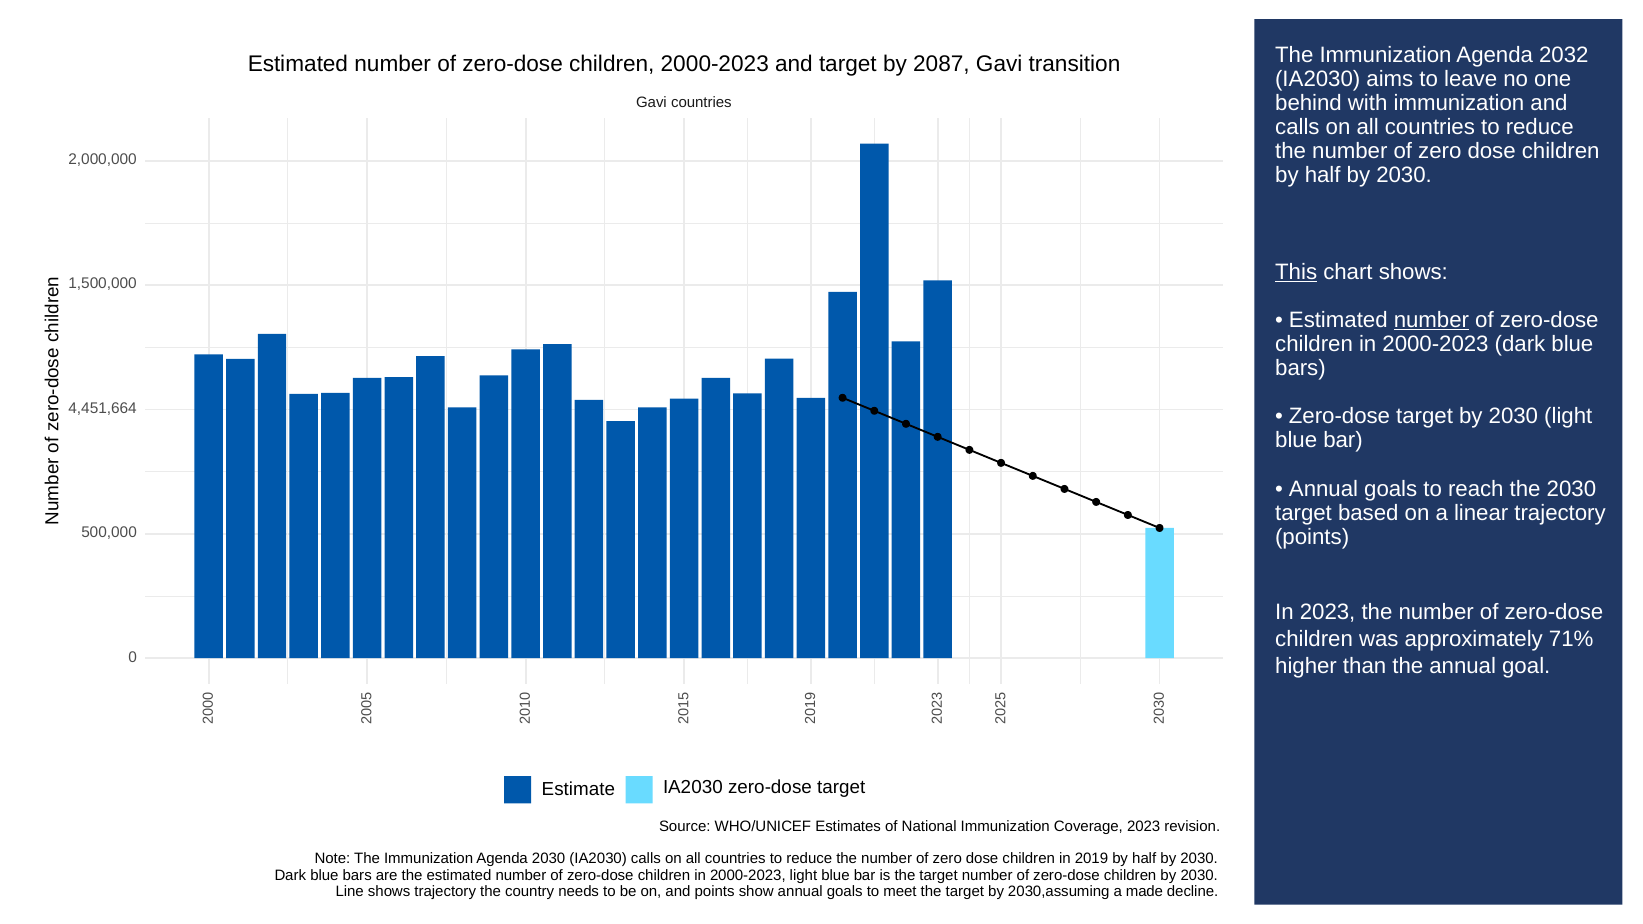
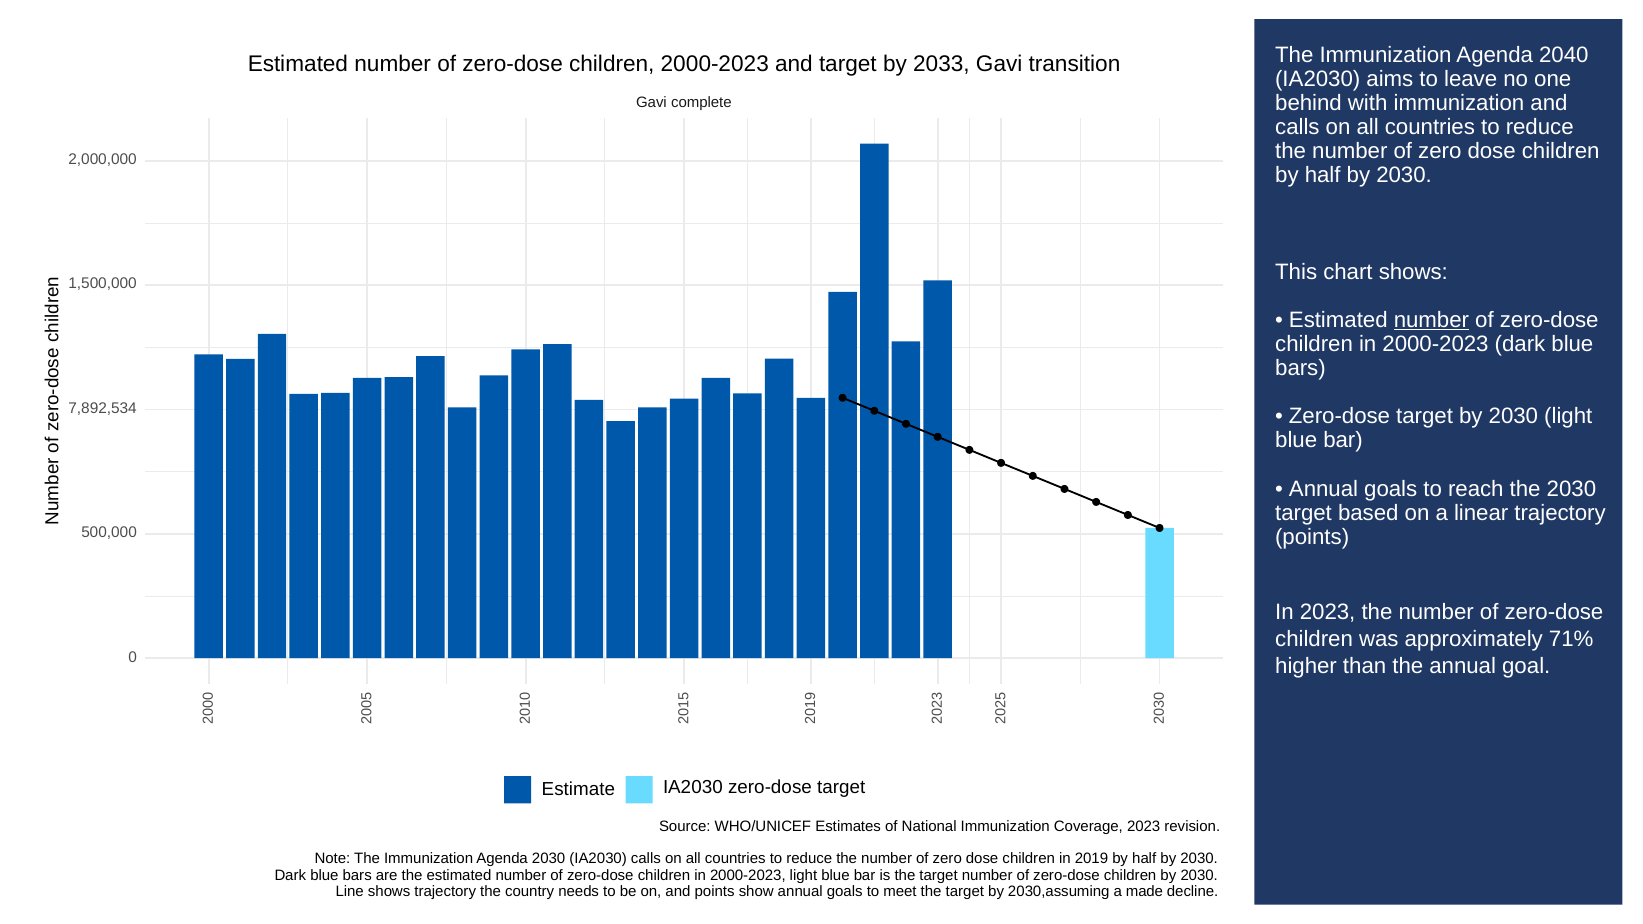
2032: 2032 -> 2040
2087: 2087 -> 2033
Gavi countries: countries -> complete
This underline: present -> none
4,451,664: 4,451,664 -> 7,892,534
